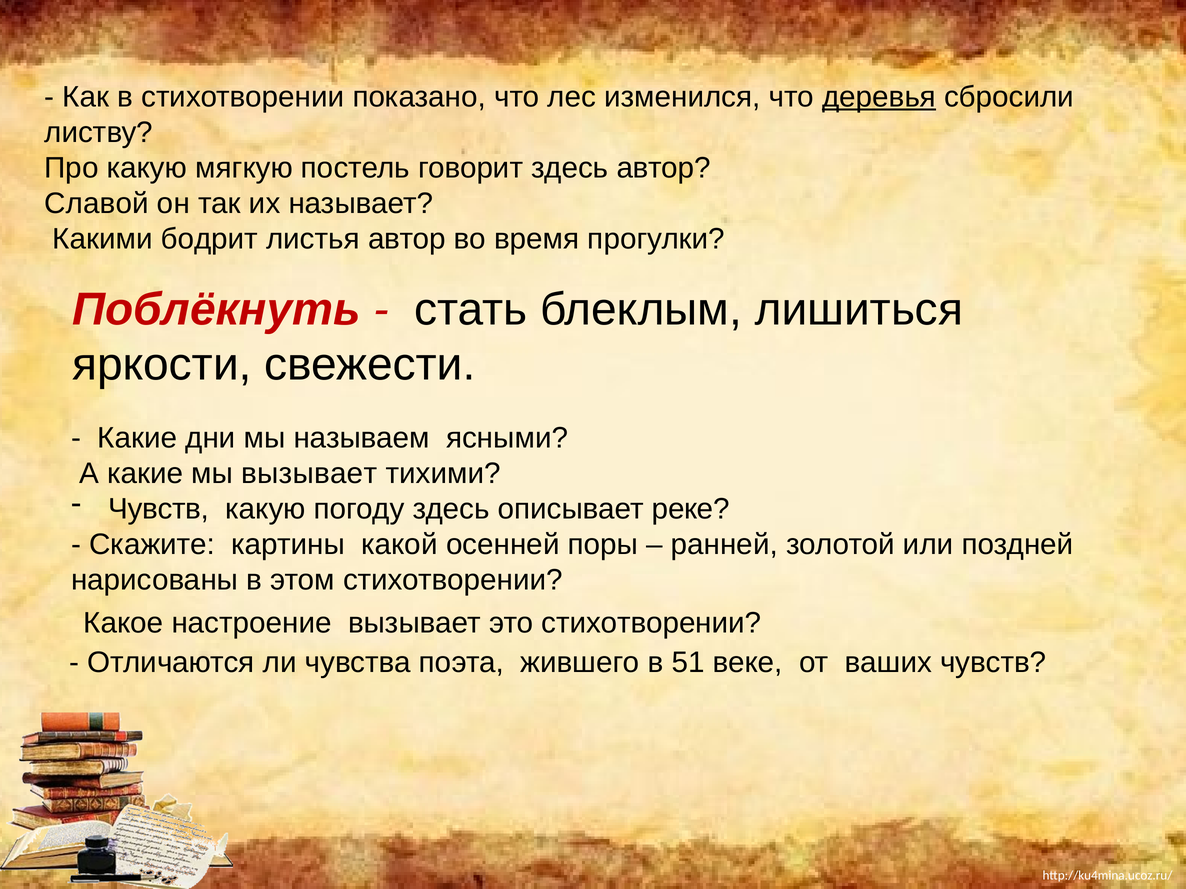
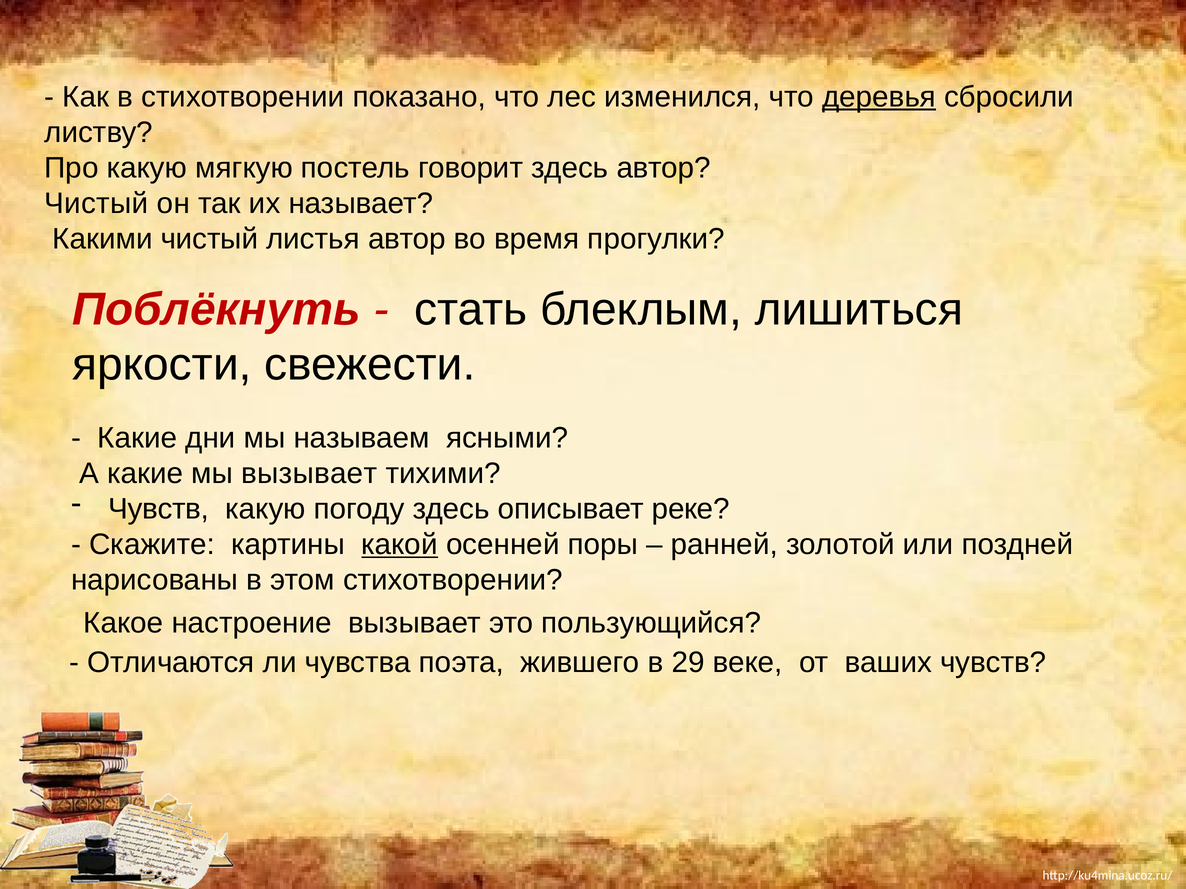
Славой at (97, 204): Славой -> Чистый
Какими бодрит: бодрит -> чистый
какой underline: none -> present
это стихотворении: стихотворении -> пользующийся
51: 51 -> 29
